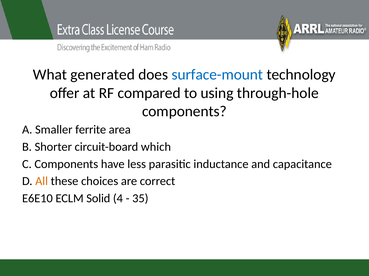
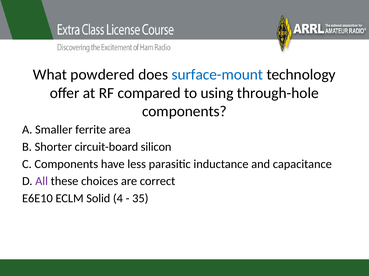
generated: generated -> powdered
which: which -> silicon
All colour: orange -> purple
